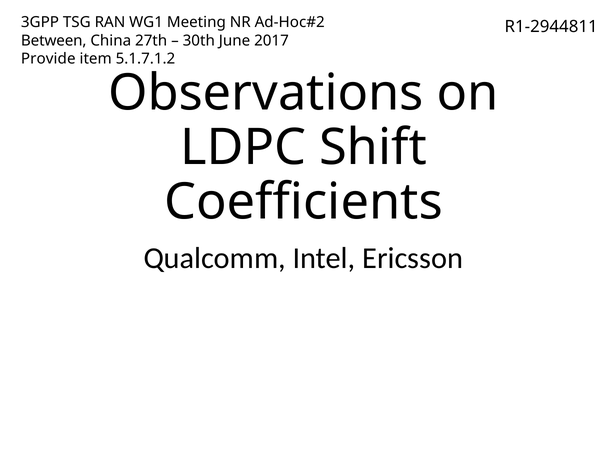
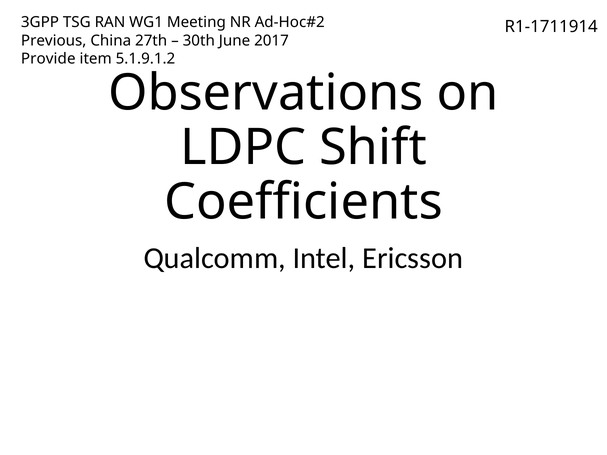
R1-2944811: R1-2944811 -> R1-1711914
Between: Between -> Previous
5.1.7.1.2: 5.1.7.1.2 -> 5.1.9.1.2
